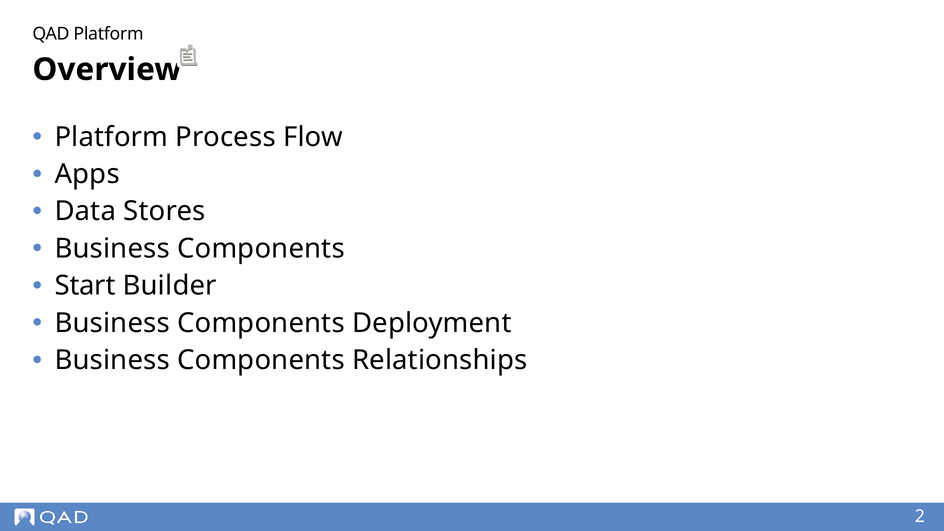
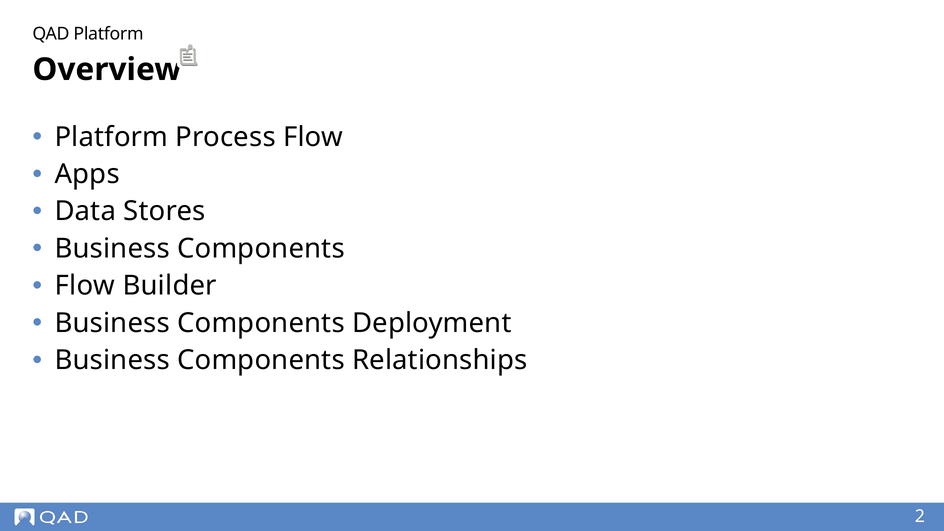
Start at (85, 286): Start -> Flow
